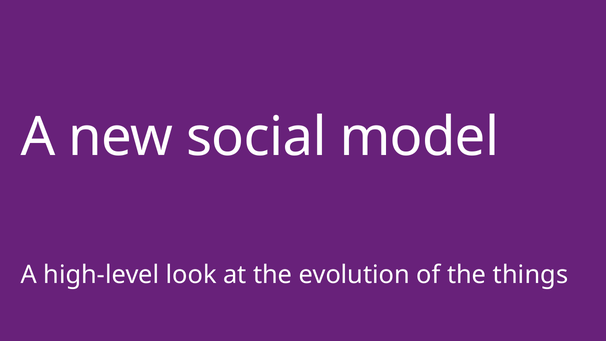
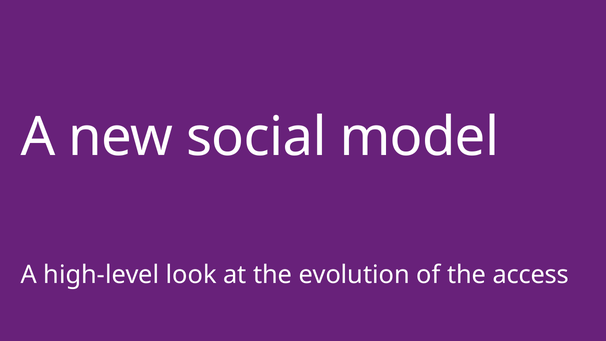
things: things -> access
